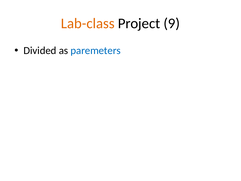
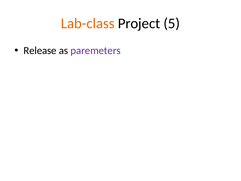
9: 9 -> 5
Divided: Divided -> Release
paremeters colour: blue -> purple
